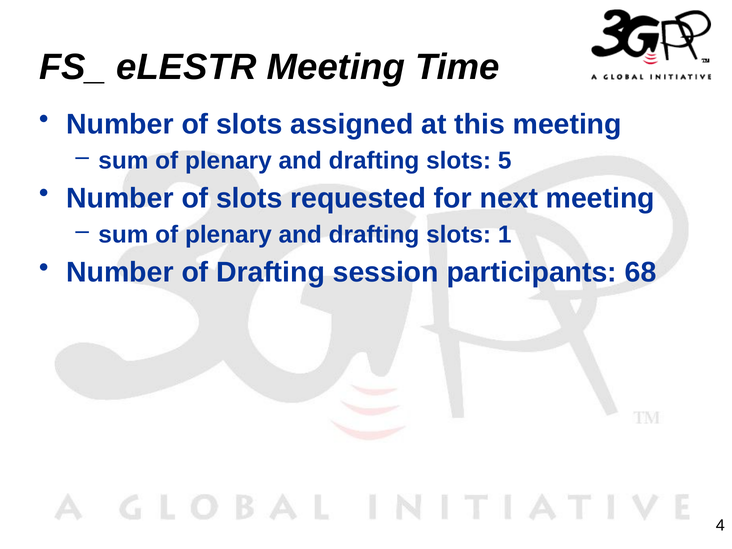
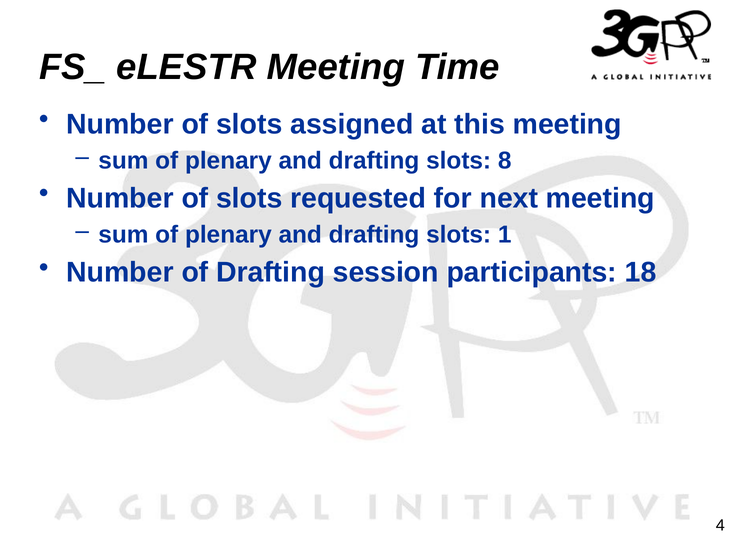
5: 5 -> 8
68: 68 -> 18
